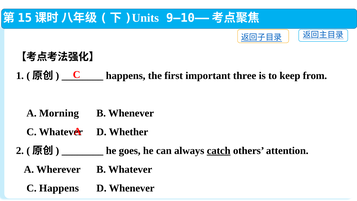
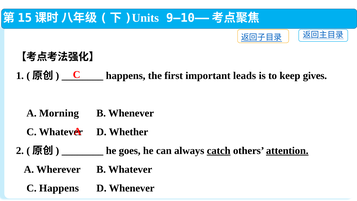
three: three -> leads
from: from -> gives
attention underline: none -> present
